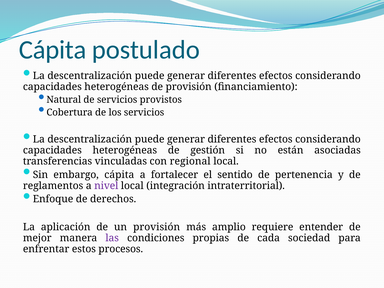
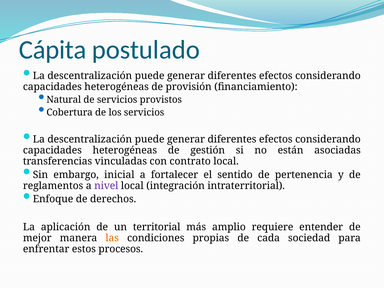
regional: regional -> contrato
embargo cápita: cápita -> inicial
un provisión: provisión -> territorial
las colour: purple -> orange
